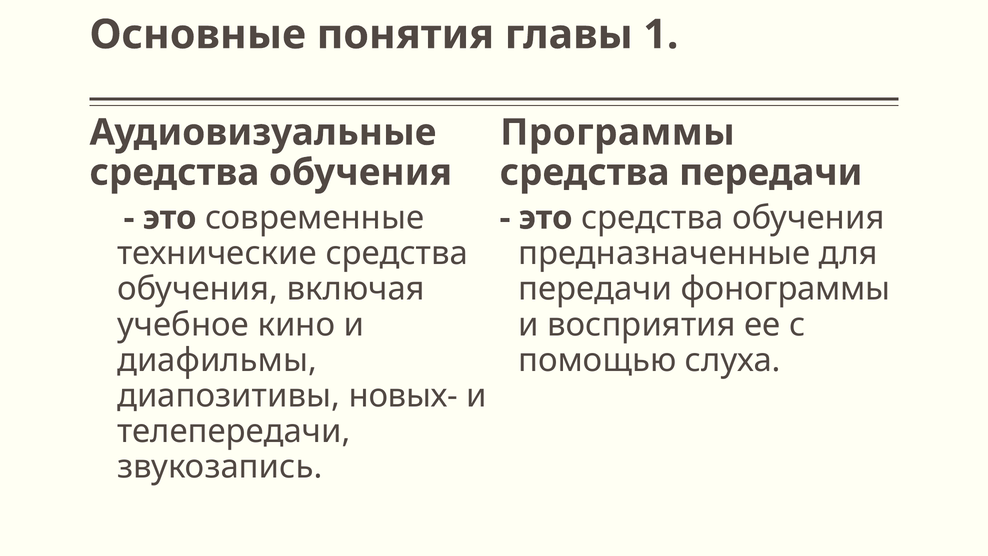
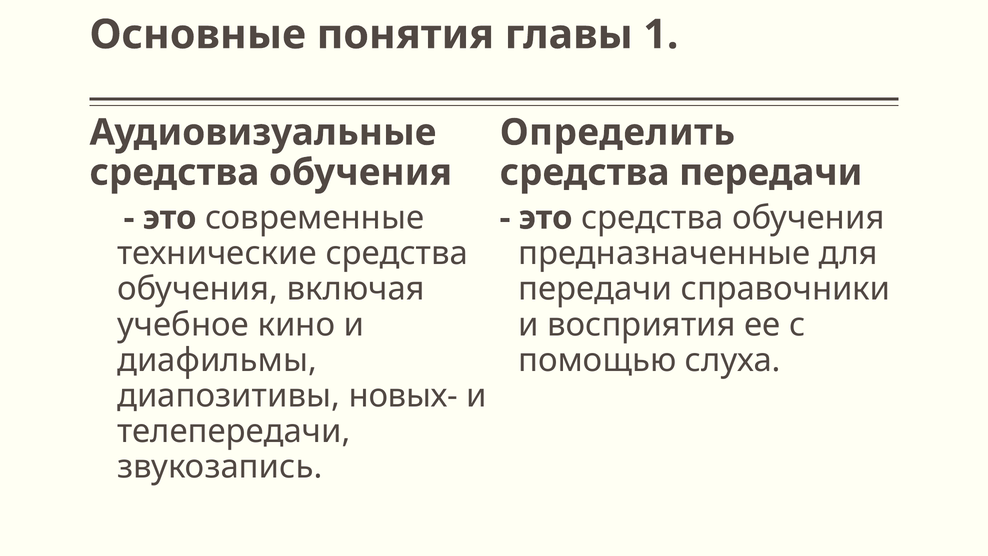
Программы: Программы -> Определить
фонограммы: фонограммы -> справочники
